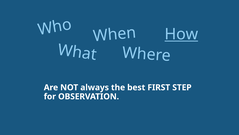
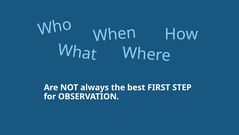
How underline: present -> none
